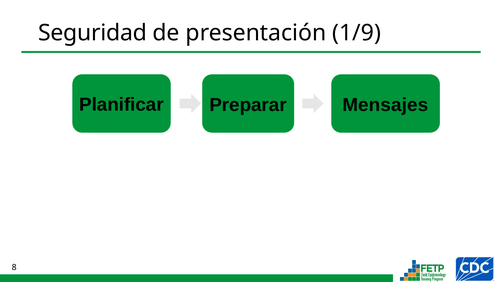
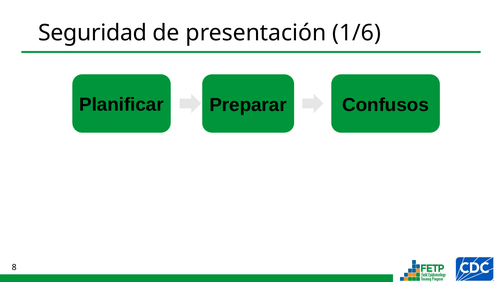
1/9: 1/9 -> 1/6
Mensajes: Mensajes -> Confusos
